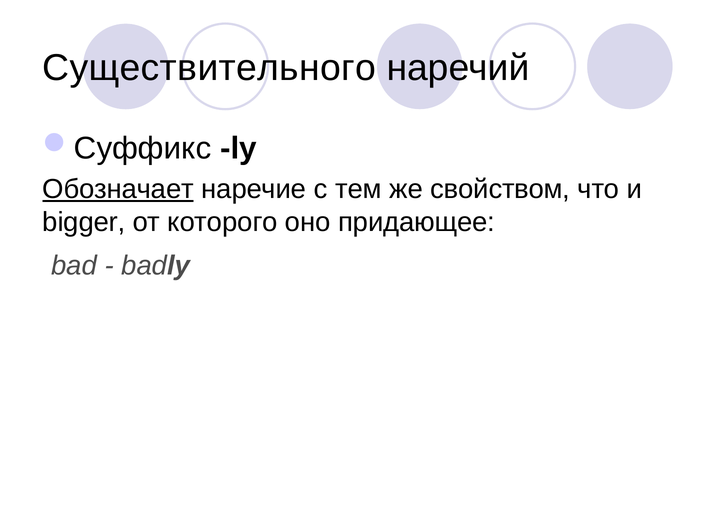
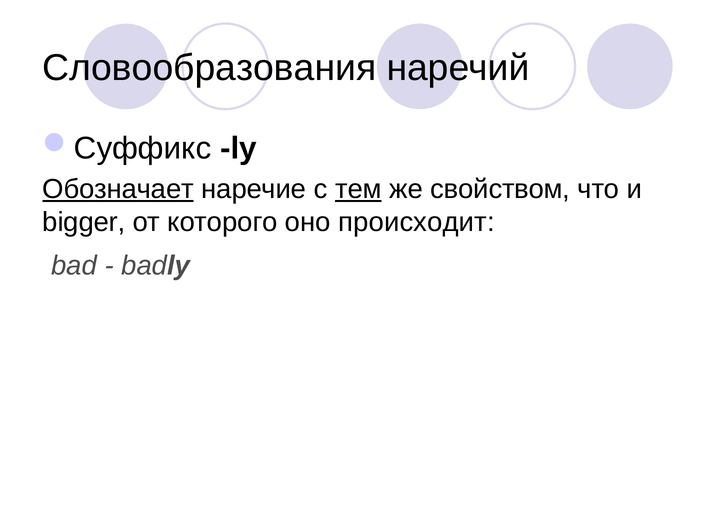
Существительного: Существительного -> Словообразования
тем underline: none -> present
придающее: придающее -> происходит
